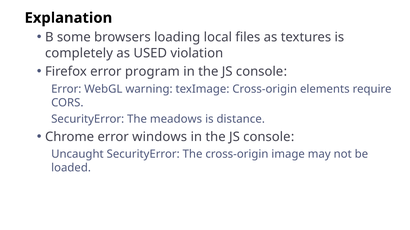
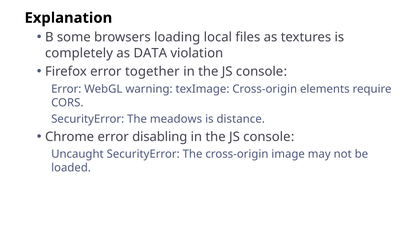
USED: USED -> DATA
program: program -> together
windows: windows -> disabling
